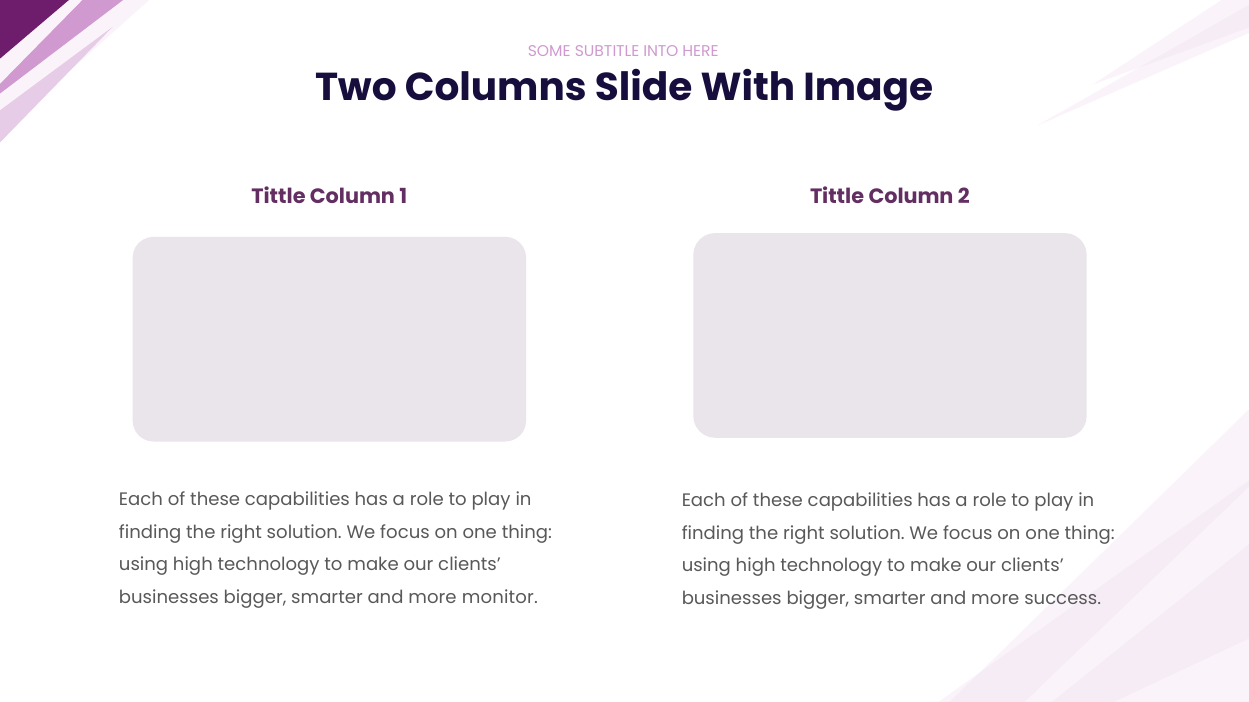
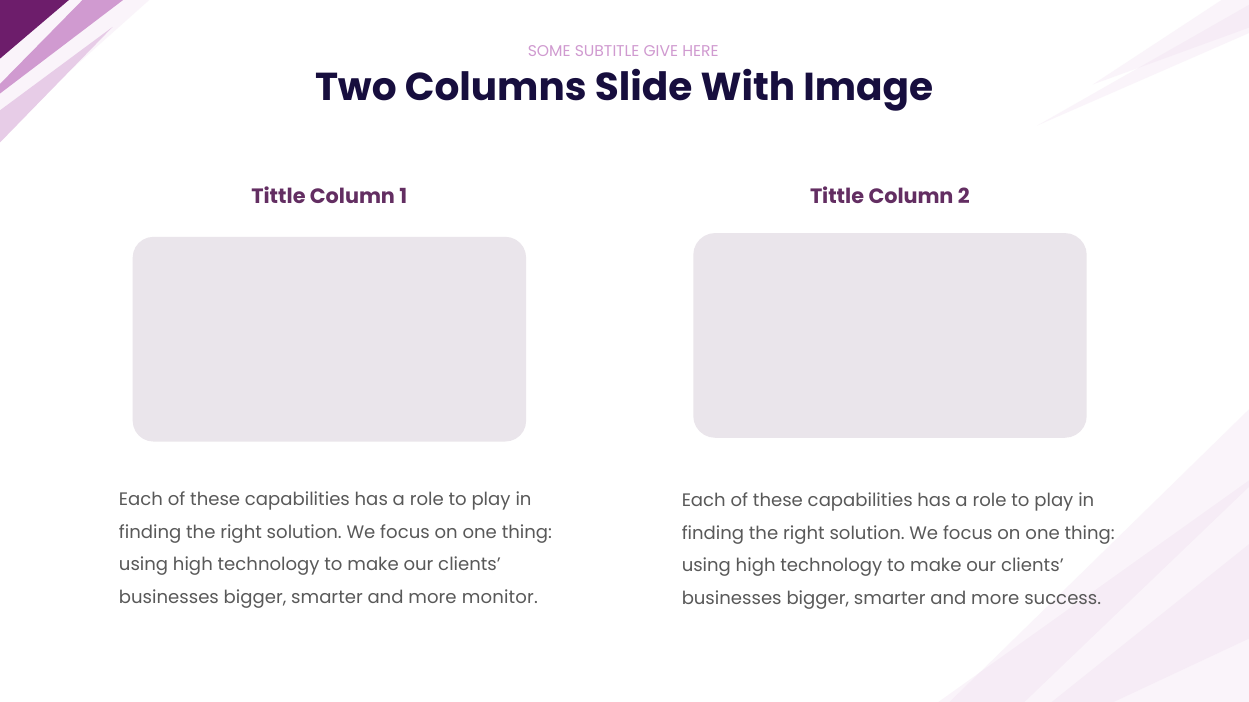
INTO: INTO -> GIVE
